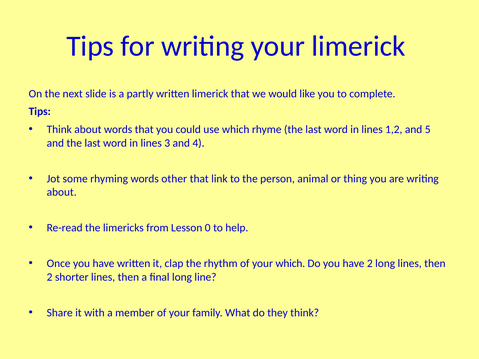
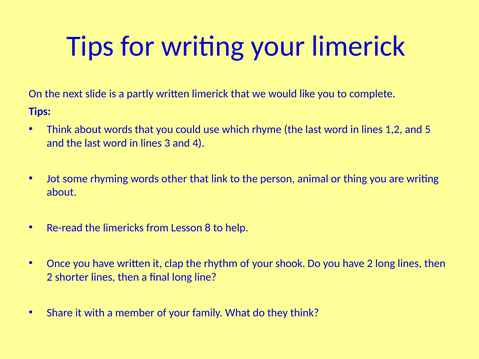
0: 0 -> 8
your which: which -> shook
